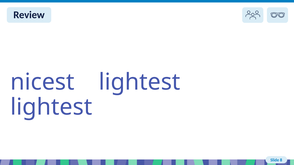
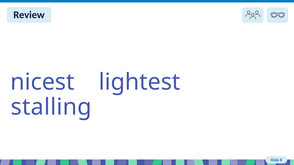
lightest at (51, 107): lightest -> stalling
